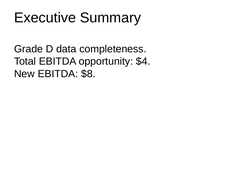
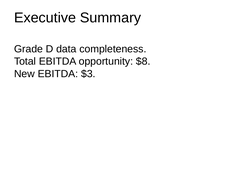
$4: $4 -> $8
$8: $8 -> $3
